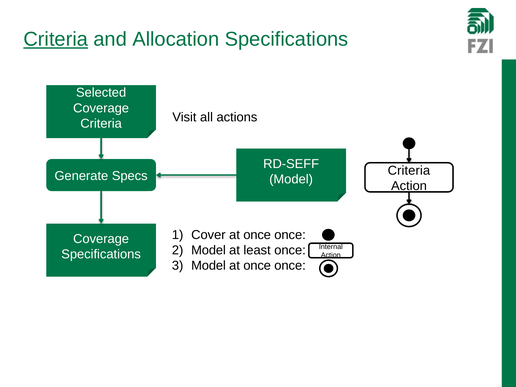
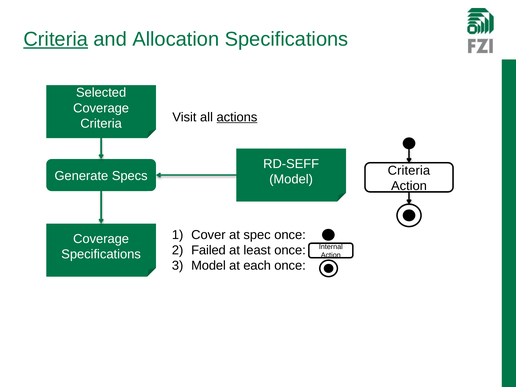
actions underline: none -> present
Cover at once: once -> spec
Model at (208, 250): Model -> Failed
once at (257, 266): once -> each
